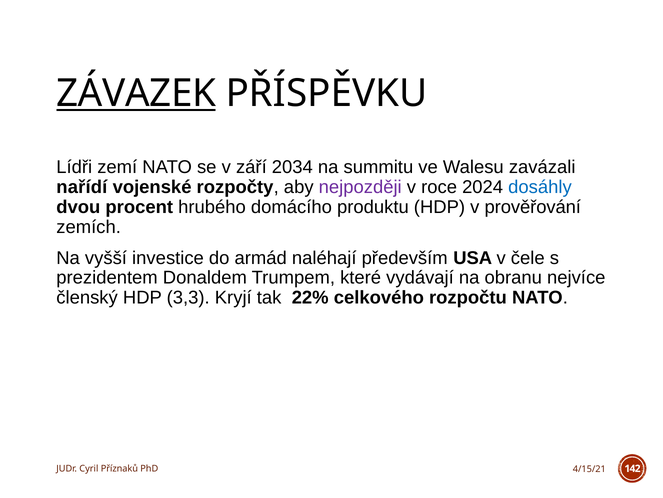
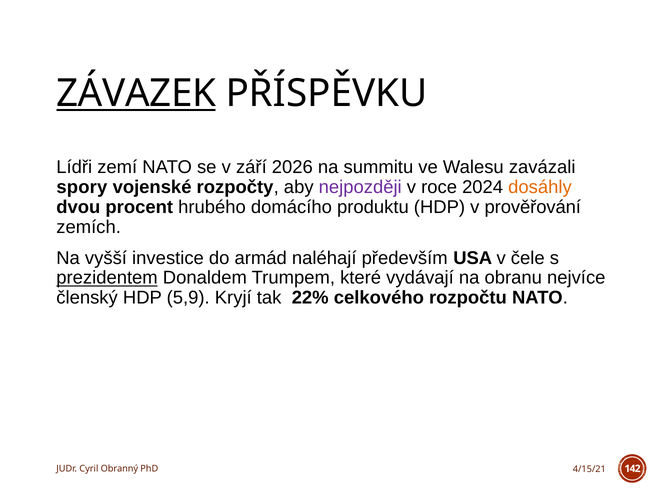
2034: 2034 -> 2026
nařídí: nařídí -> spory
dosáhly colour: blue -> orange
prezidentem underline: none -> present
3,3: 3,3 -> 5,9
Příznaků: Příznaků -> Obranný
